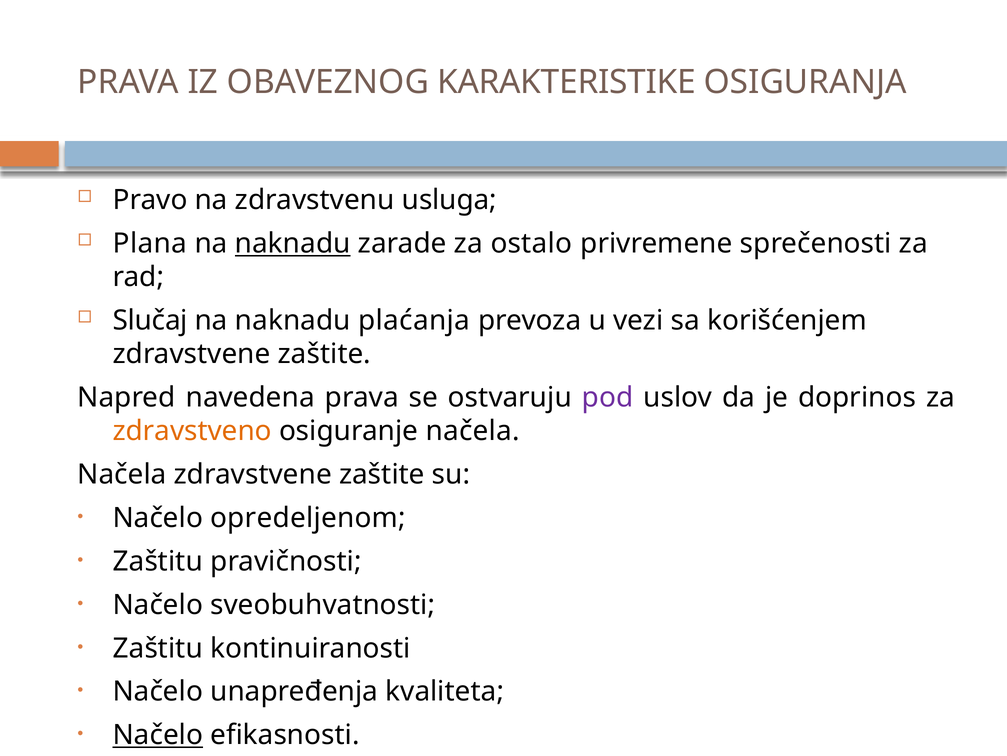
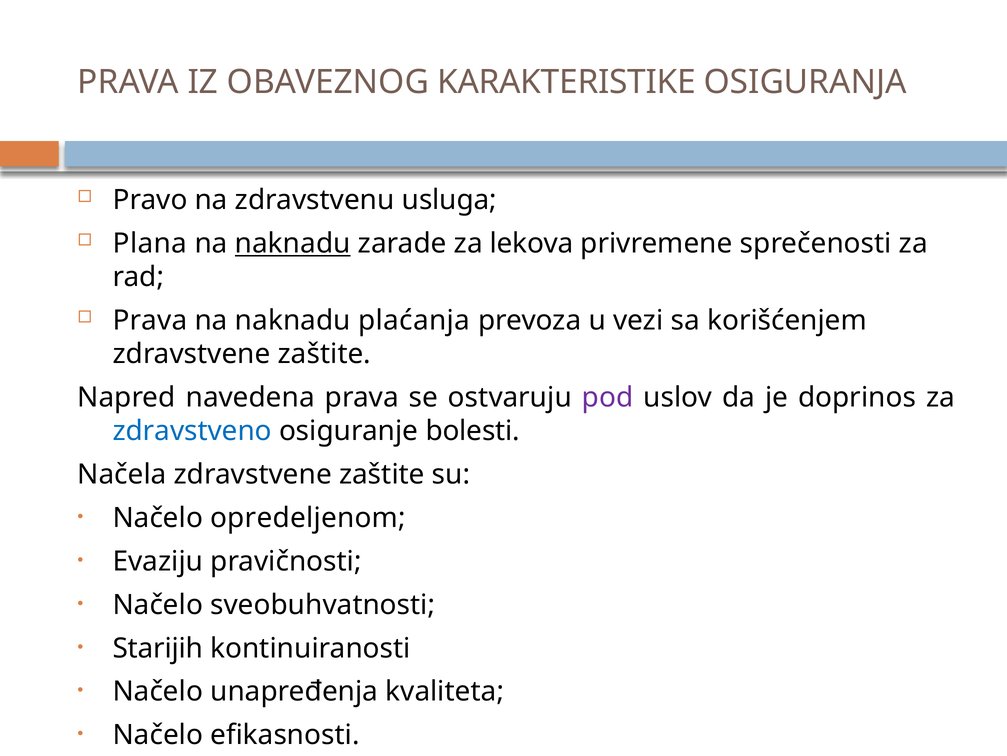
ostalo: ostalo -> lekova
Slučaj at (150, 320): Slučaj -> Prava
zdravstveno colour: orange -> blue
osiguranje načela: načela -> bolesti
Zaštitu at (158, 561): Zaštitu -> Evaziju
Zaštitu at (158, 648): Zaštitu -> Starijih
Načelo at (158, 734) underline: present -> none
